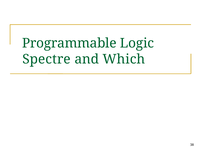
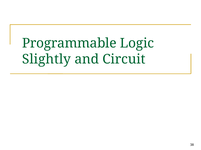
Spectre: Spectre -> Slightly
Which: Which -> Circuit
